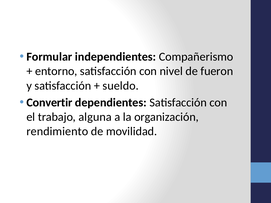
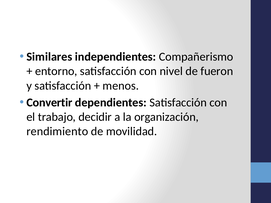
Formular: Formular -> Similares
sueldo: sueldo -> menos
alguna: alguna -> decidir
